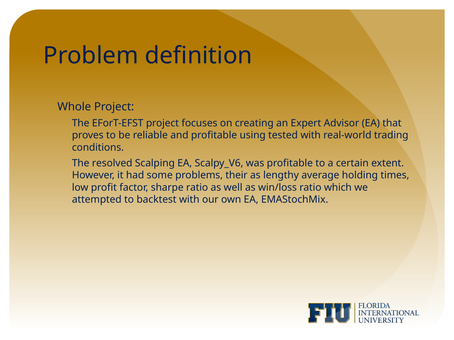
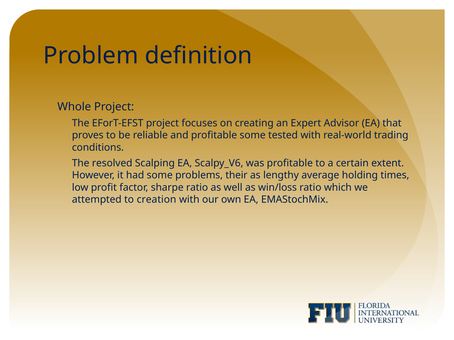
profitable using: using -> some
backtest: backtest -> creation
